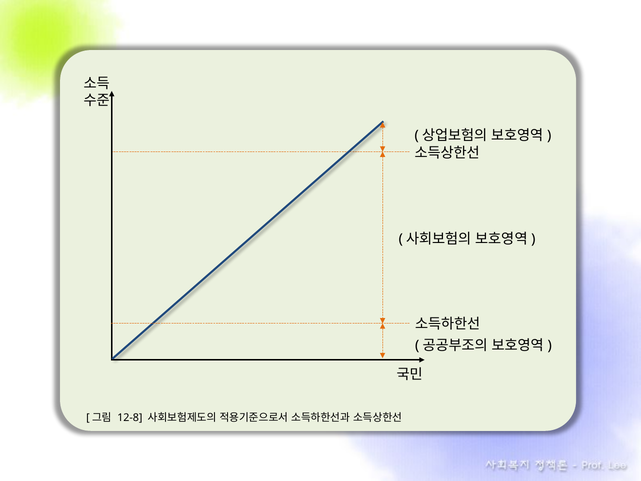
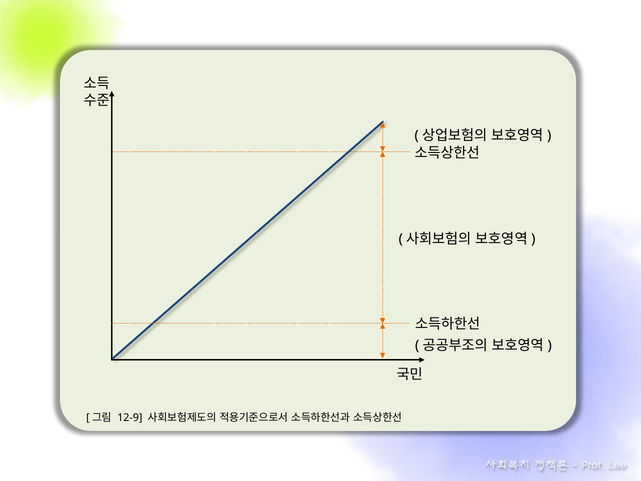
12-8: 12-8 -> 12-9
